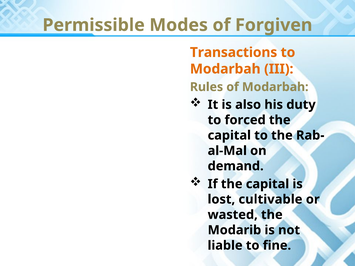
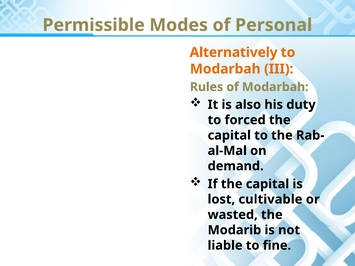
Forgiven: Forgiven -> Personal
Transactions: Transactions -> Alternatively
